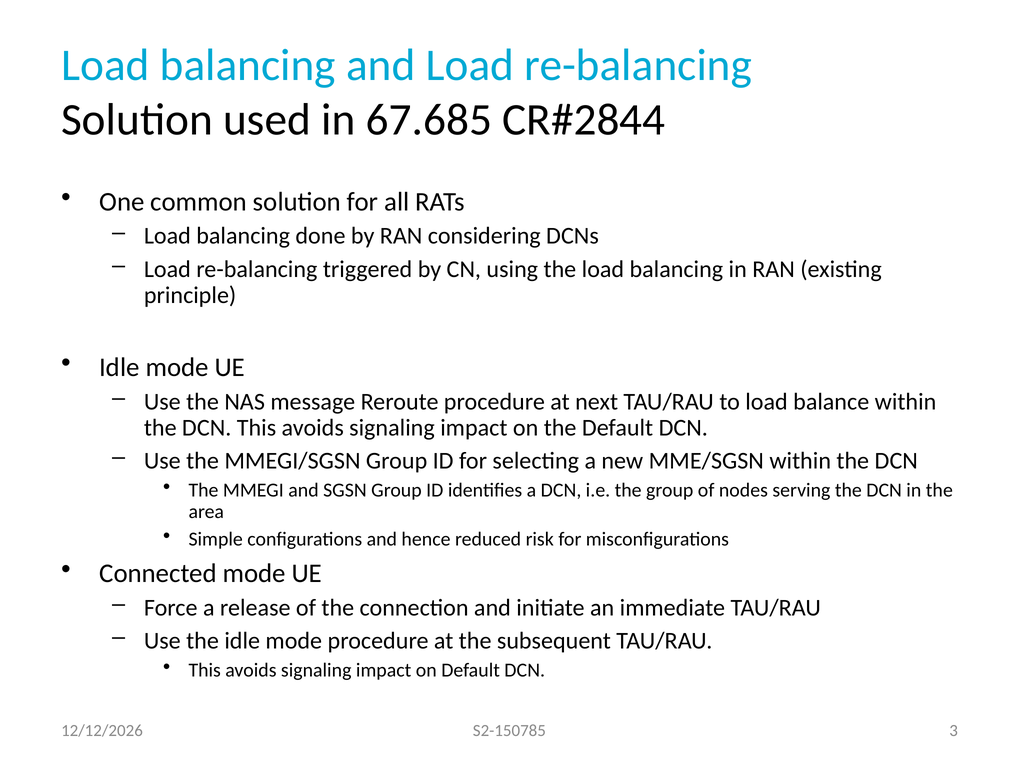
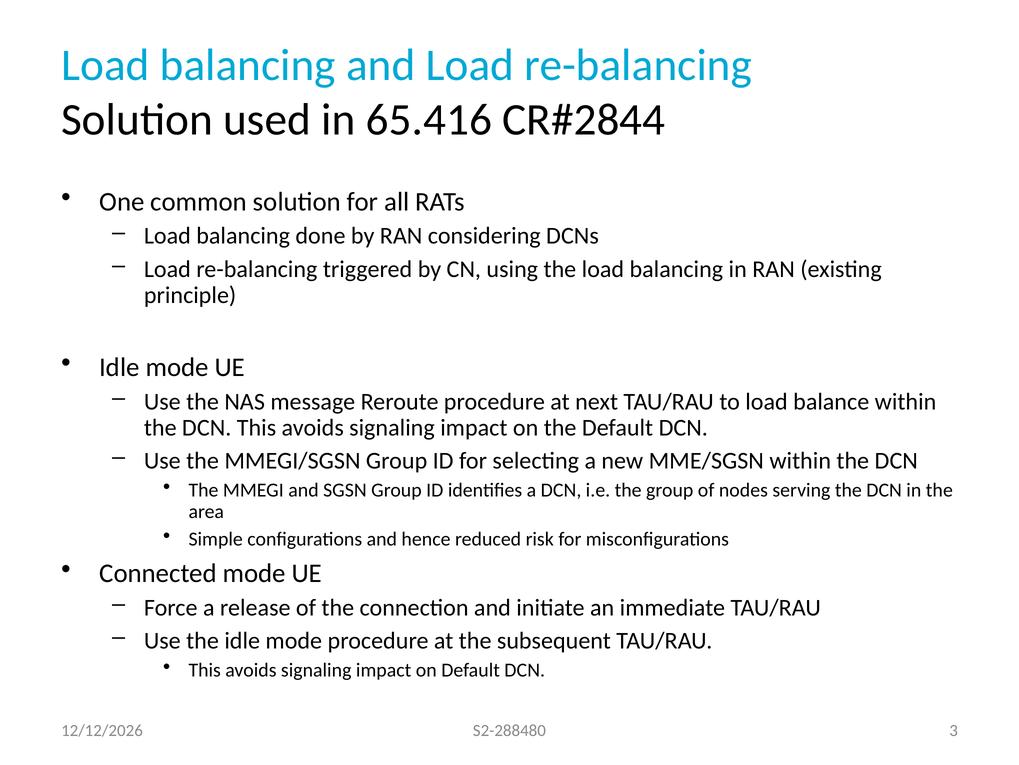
67.685: 67.685 -> 65.416
S2-150785: S2-150785 -> S2-288480
